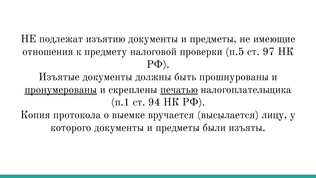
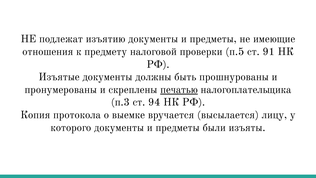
97: 97 -> 91
пронумерованы underline: present -> none
п.1: п.1 -> п.3
